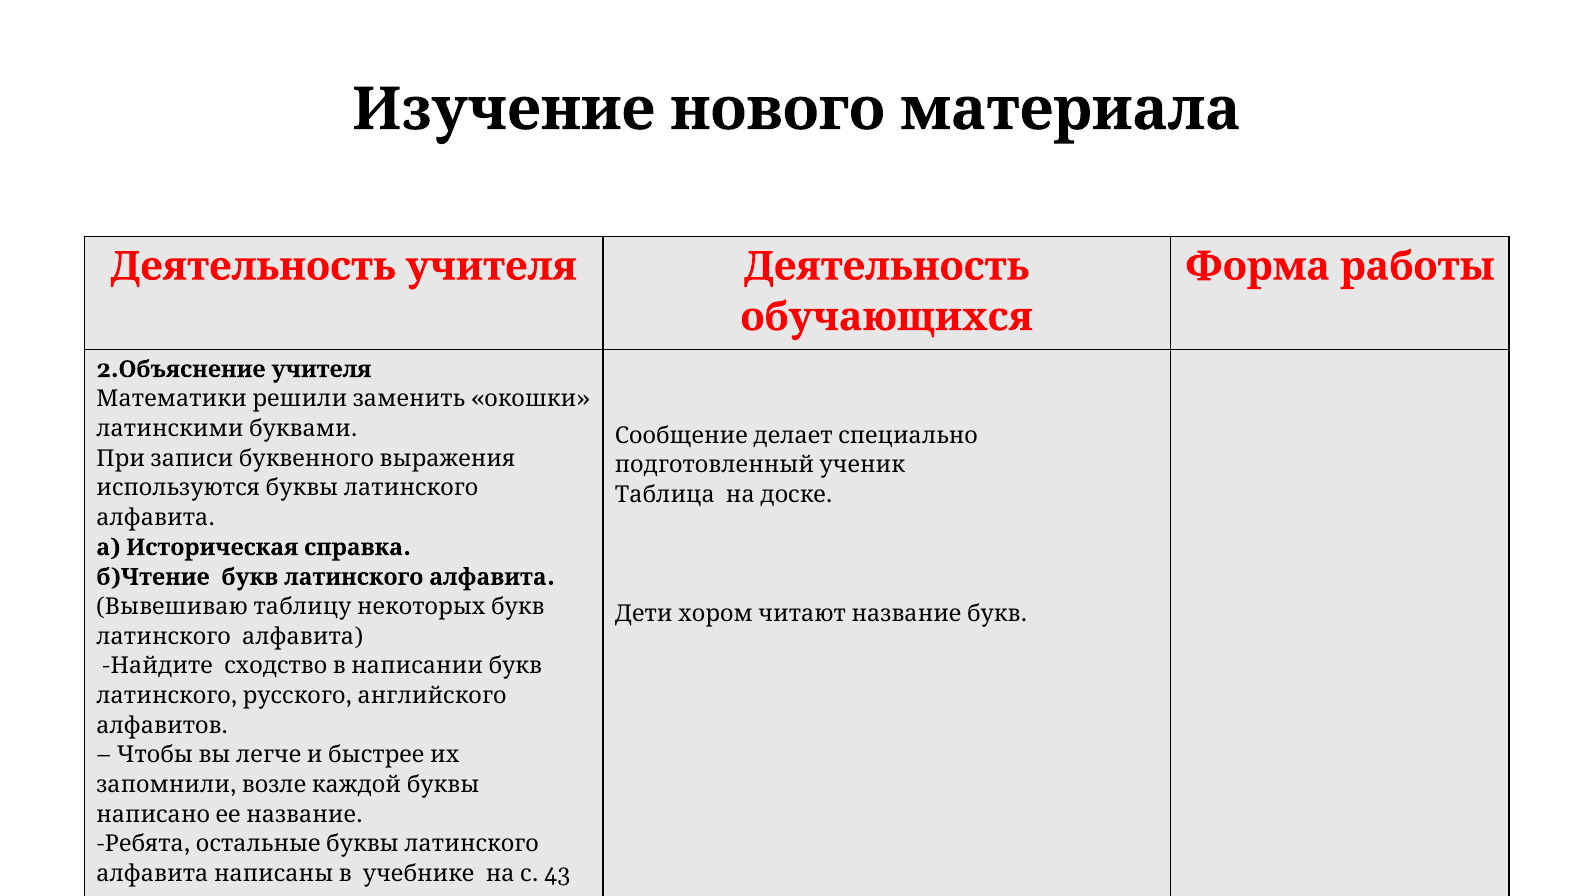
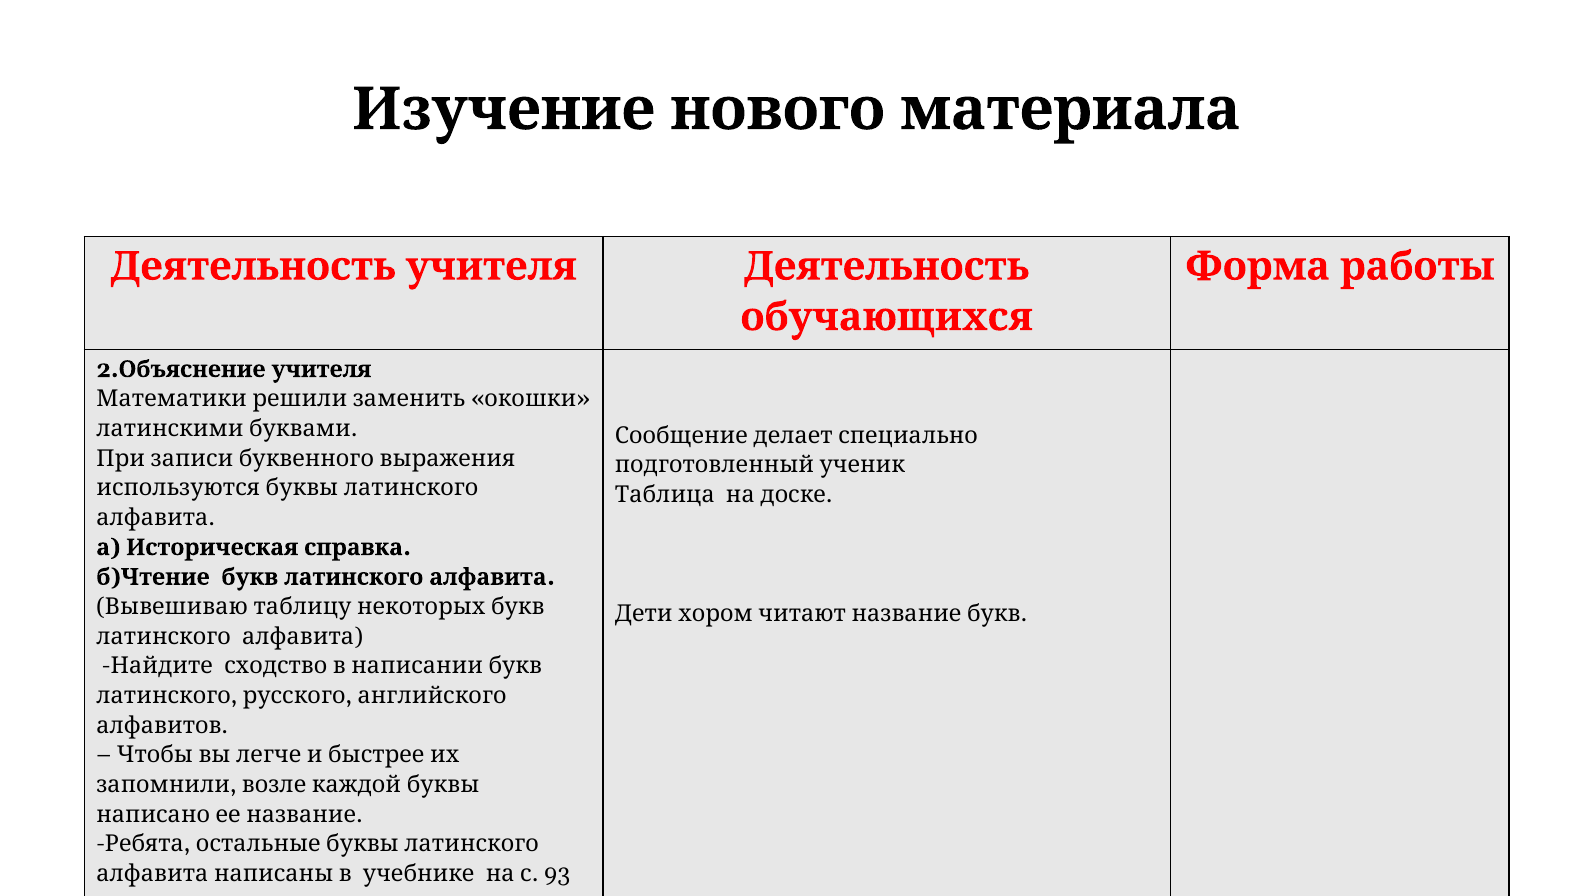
43: 43 -> 93
